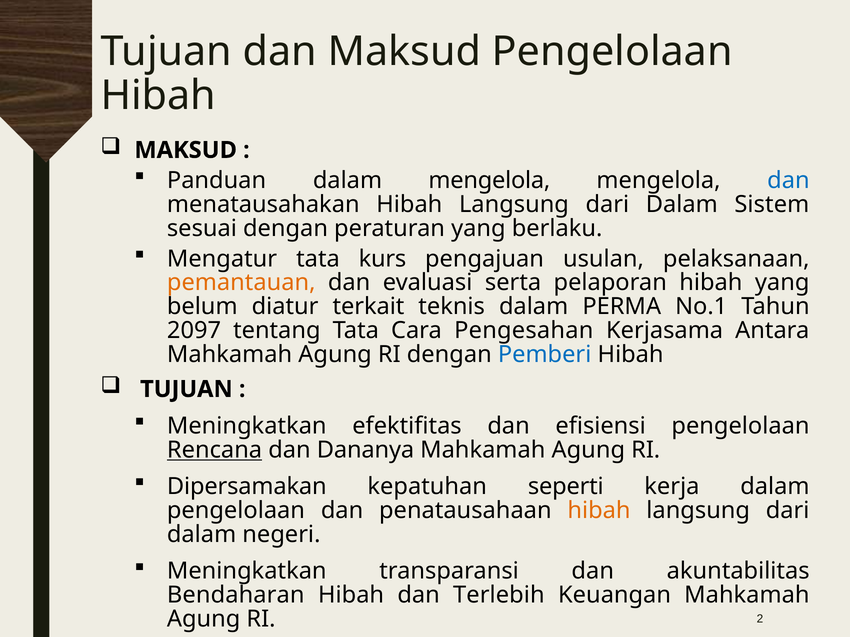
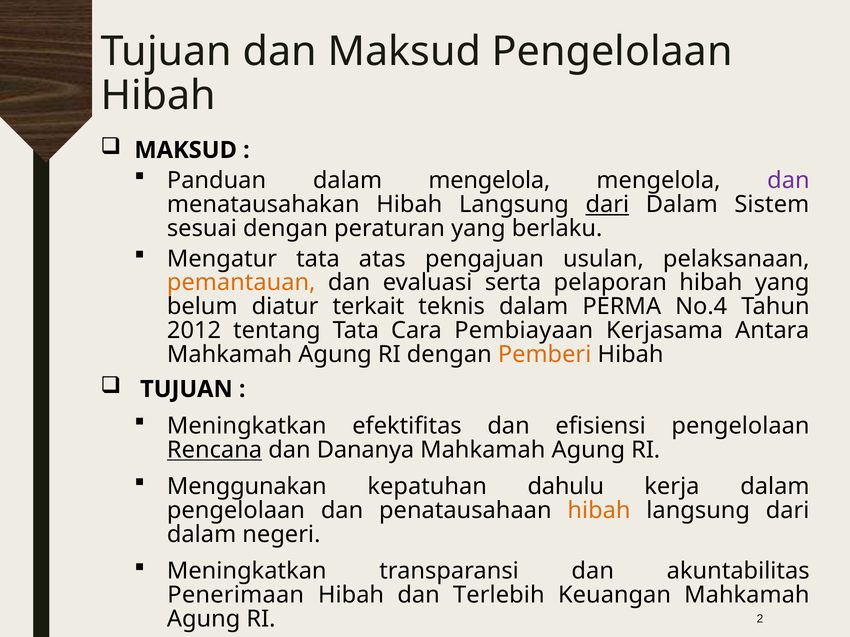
dan at (788, 181) colour: blue -> purple
dari at (607, 205) underline: none -> present
kurs: kurs -> atas
No.1: No.1 -> No.4
2097: 2097 -> 2012
Pengesahan: Pengesahan -> Pembiayaan
Pemberi colour: blue -> orange
Dipersamakan: Dipersamakan -> Menggunakan
seperti: seperti -> dahulu
Bendaharan: Bendaharan -> Penerimaan
